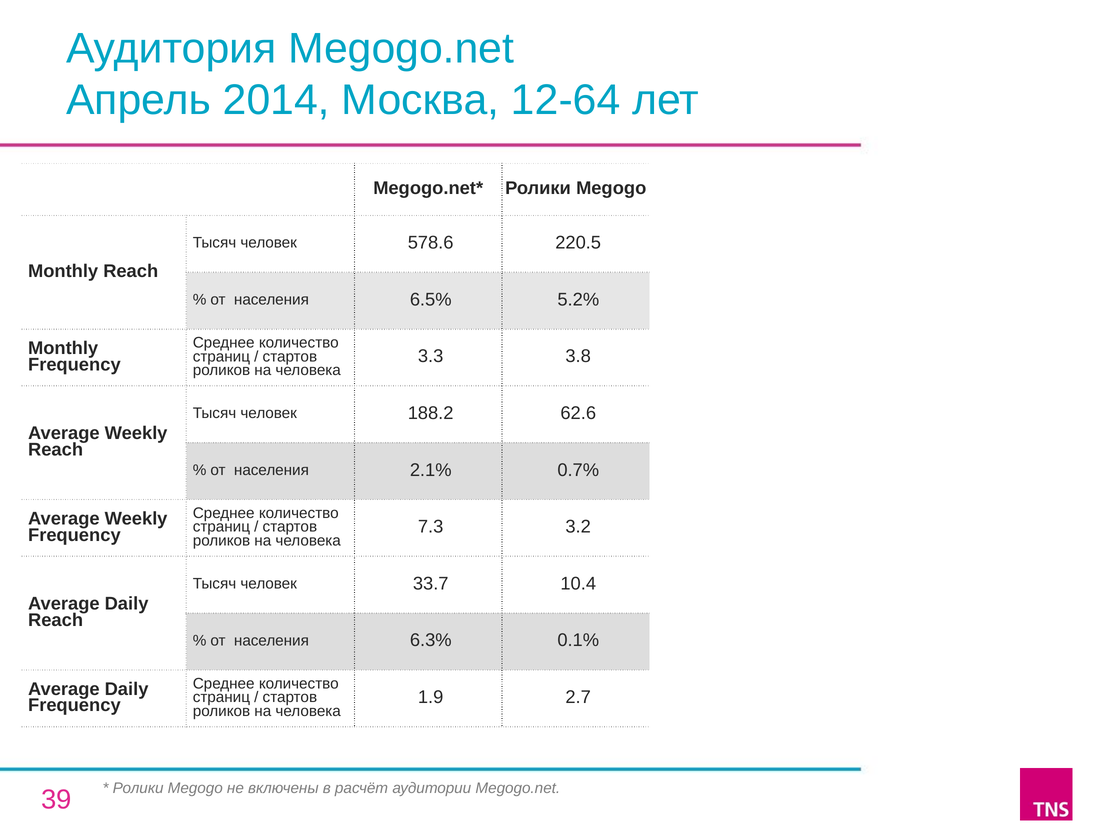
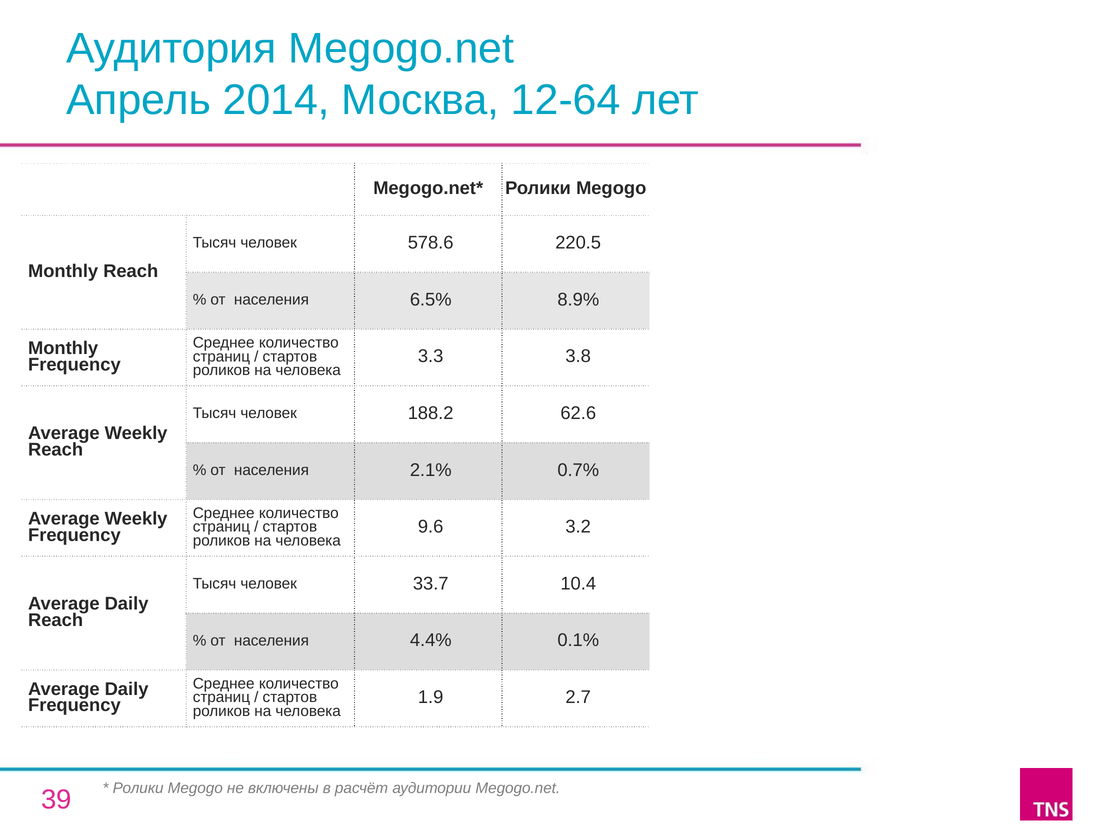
5.2%: 5.2% -> 8.9%
7.3: 7.3 -> 9.6
6.3%: 6.3% -> 4.4%
